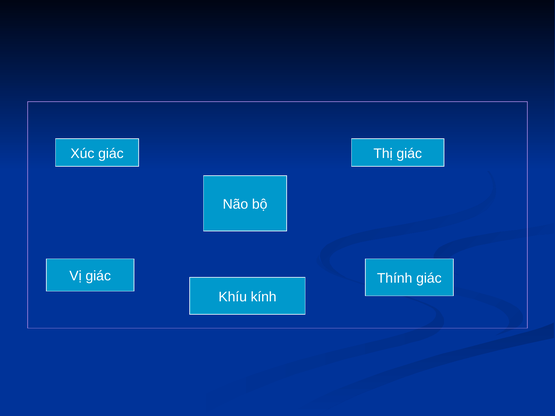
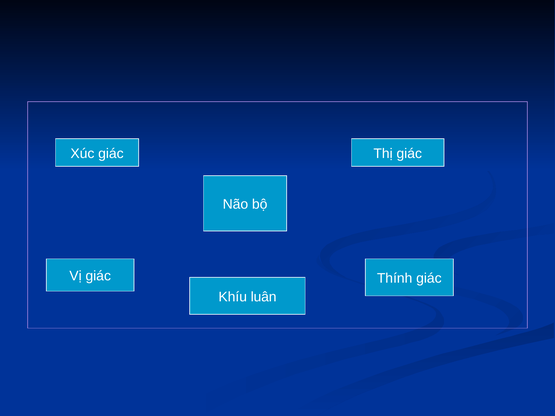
kính: kính -> luân
